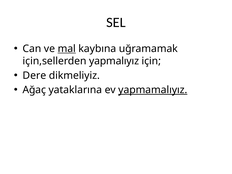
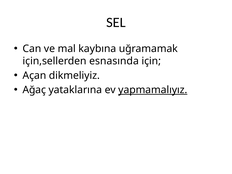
mal underline: present -> none
yapmalıyız: yapmalıyız -> esnasında
Dere: Dere -> Açan
